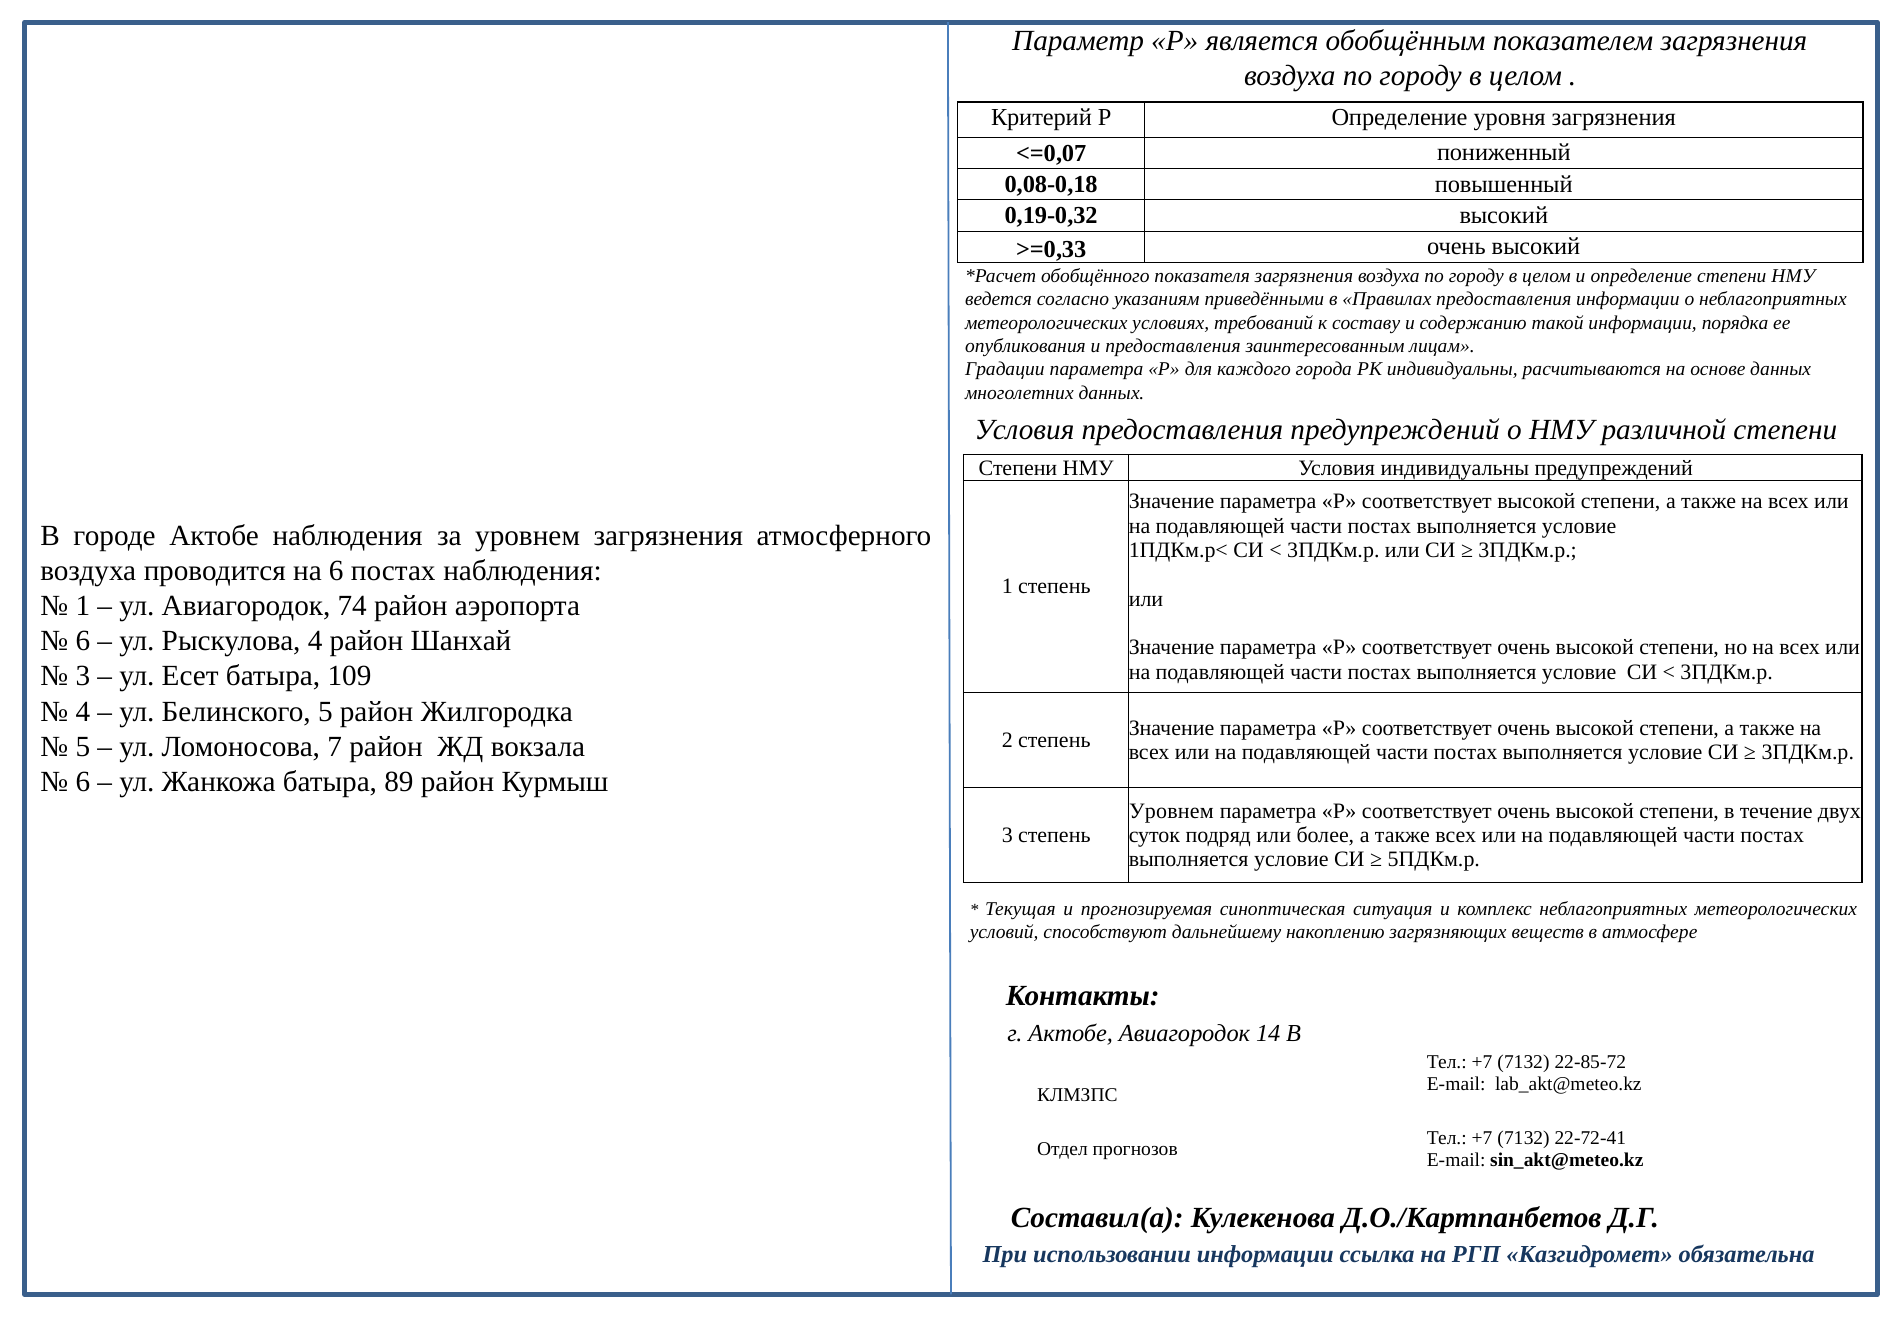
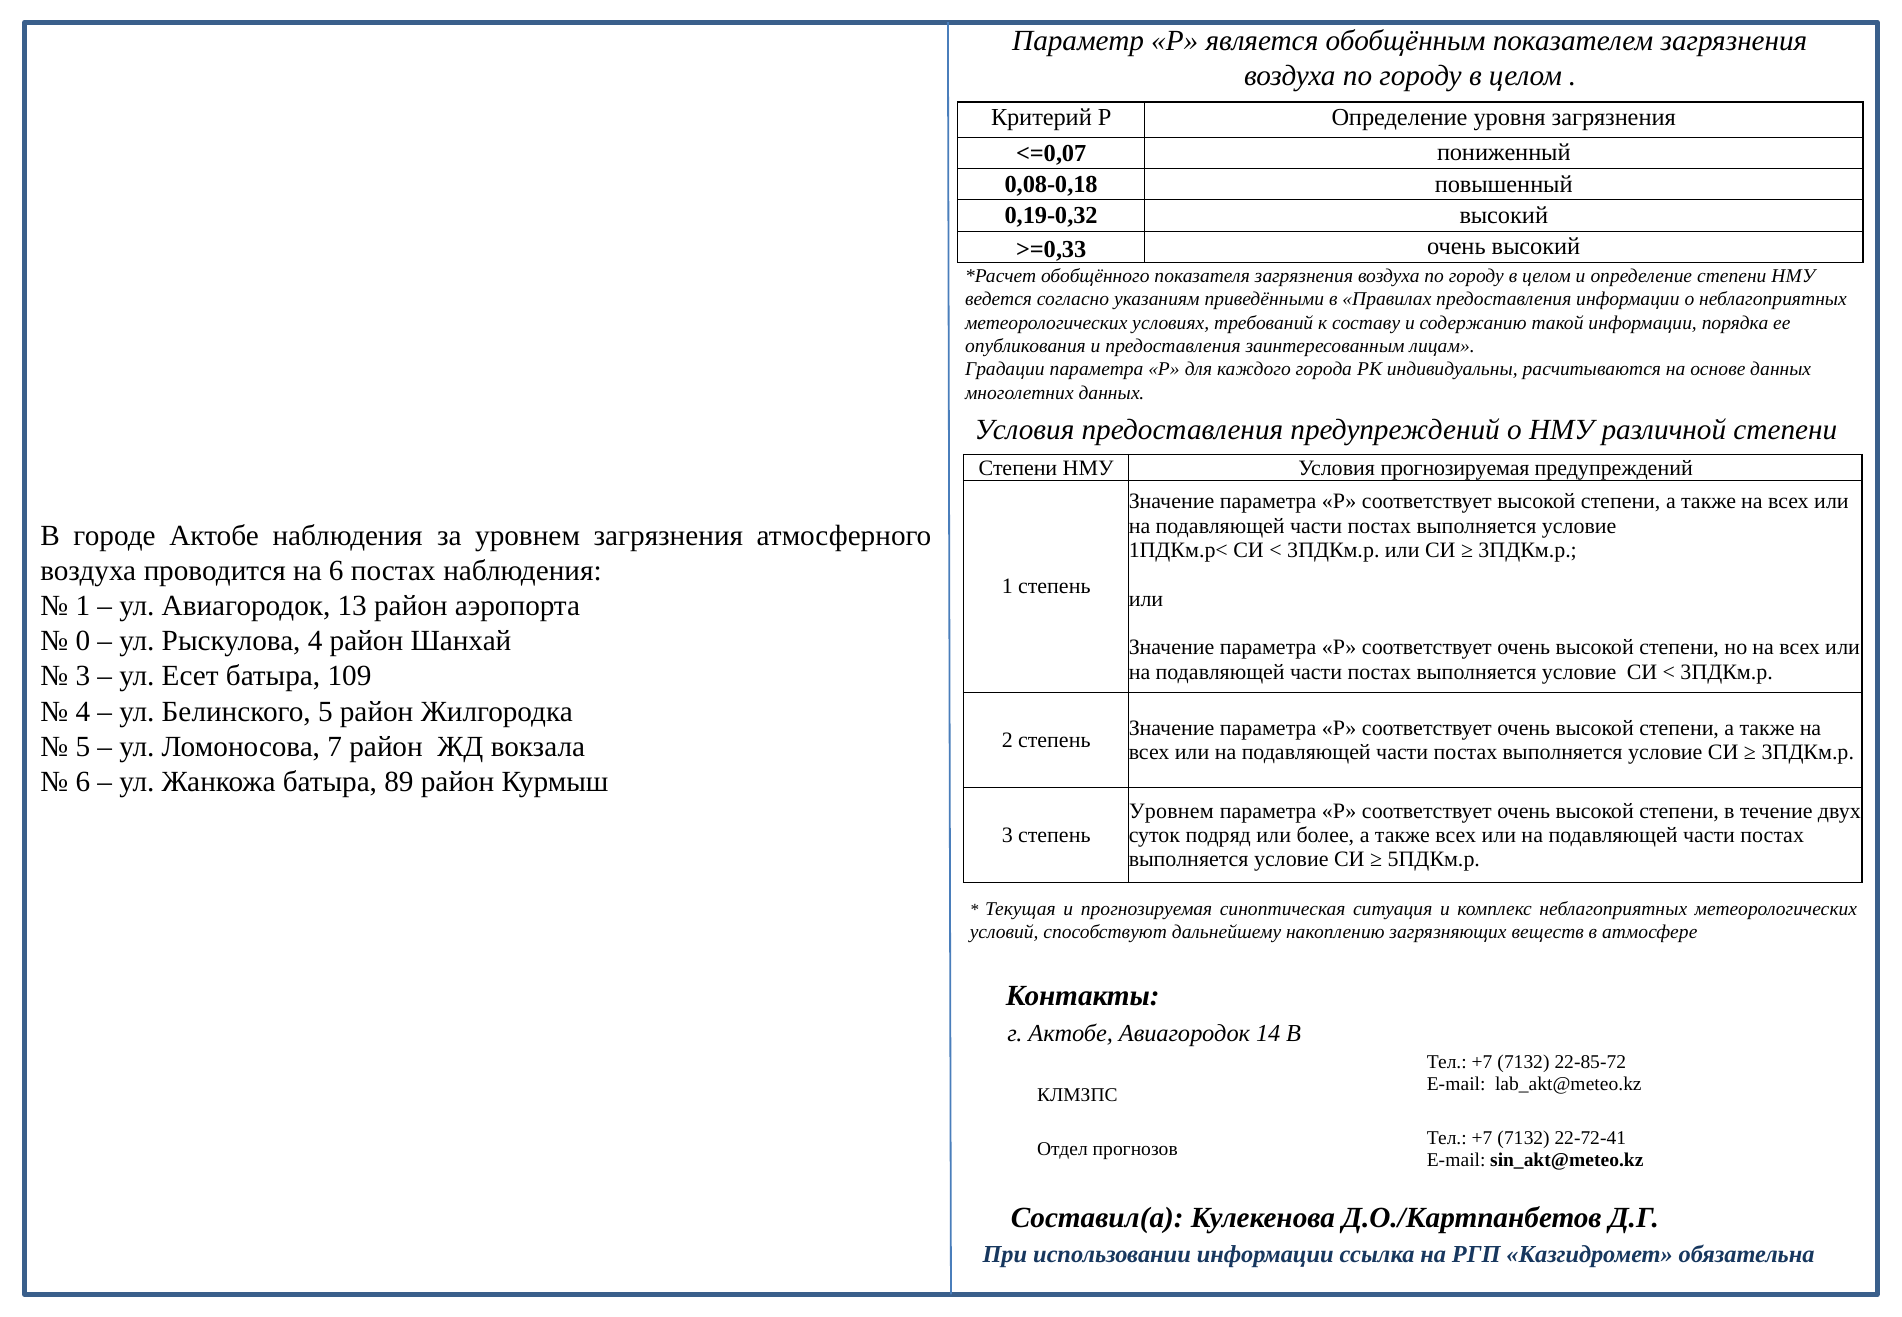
Условия индивидуальны: индивидуальны -> прогнозируемая
74: 74 -> 13
6 at (83, 641): 6 -> 0
